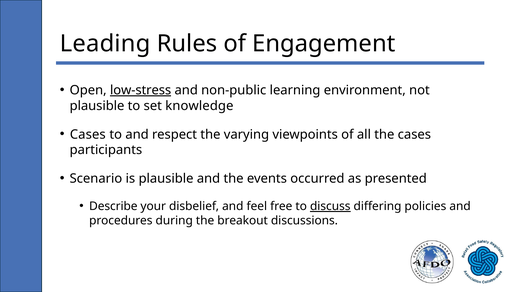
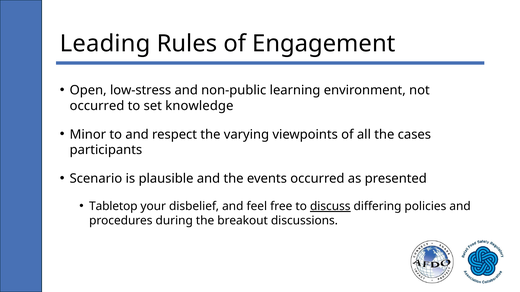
low-stress underline: present -> none
plausible at (97, 106): plausible -> occurred
Cases at (88, 135): Cases -> Minor
Describe: Describe -> Tabletop
